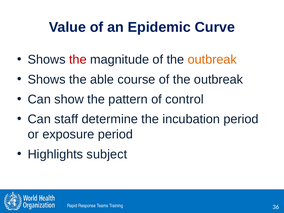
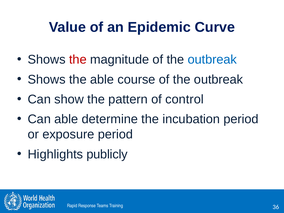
outbreak at (212, 60) colour: orange -> blue
Can staff: staff -> able
subject: subject -> publicly
